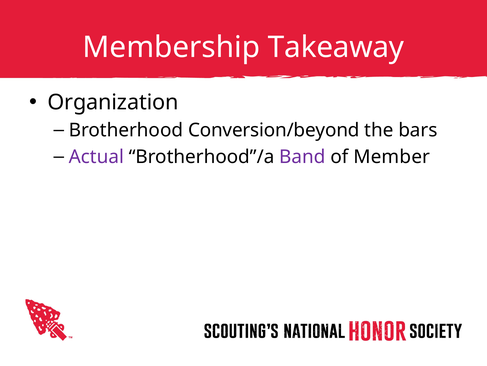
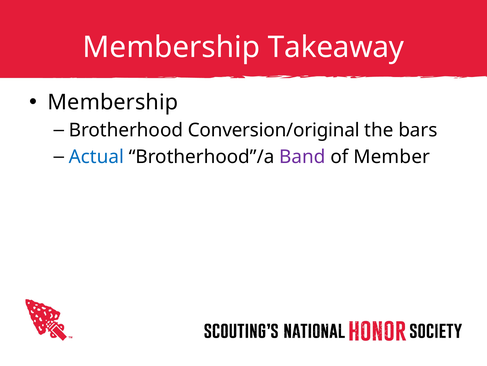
Organization at (113, 102): Organization -> Membership
Conversion/beyond: Conversion/beyond -> Conversion/original
Actual colour: purple -> blue
